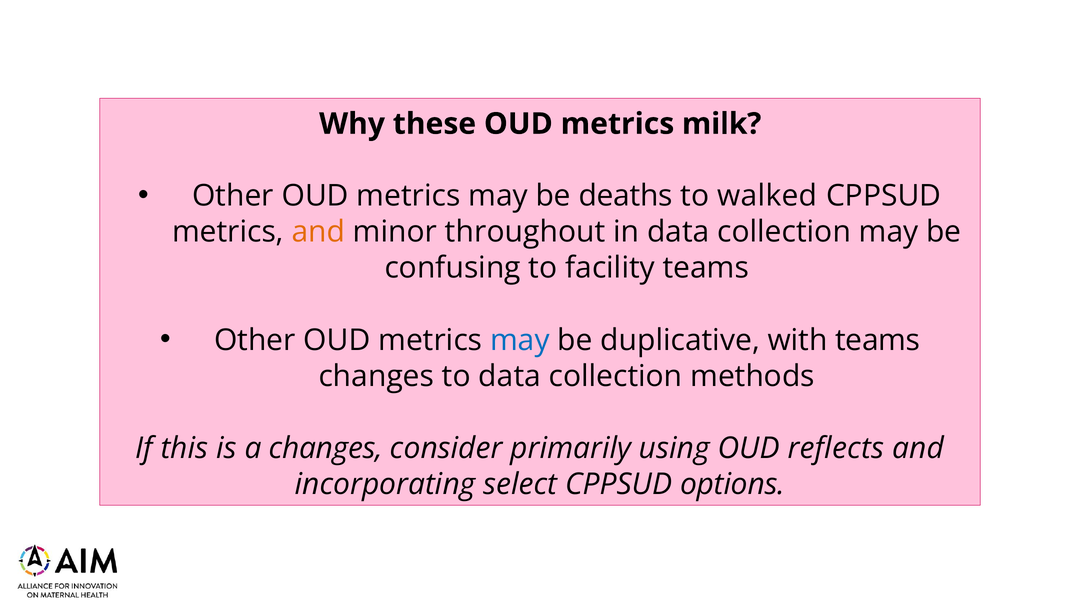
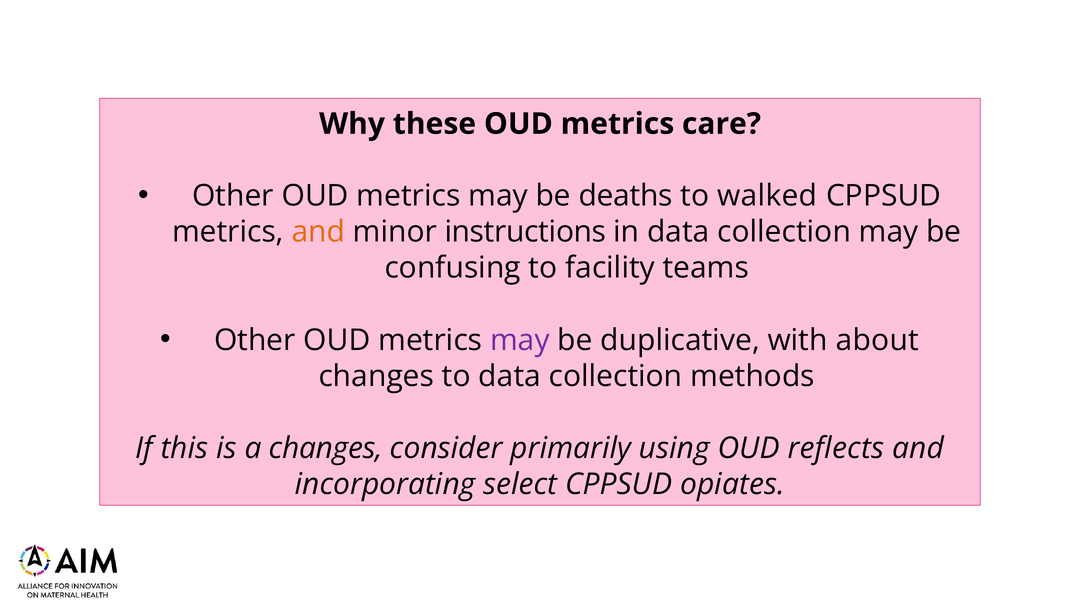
milk: milk -> care
throughout: throughout -> instructions
may at (520, 340) colour: blue -> purple
with teams: teams -> about
options: options -> opiates
